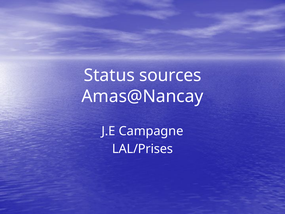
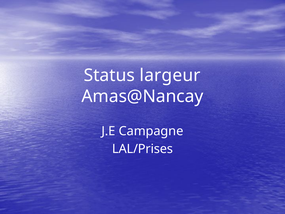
sources: sources -> largeur
